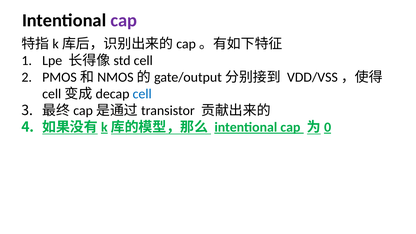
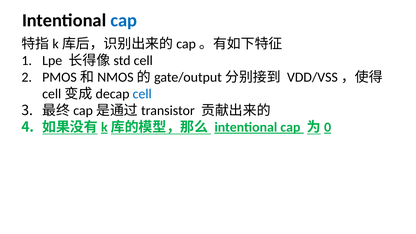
cap at (124, 20) colour: purple -> blue
